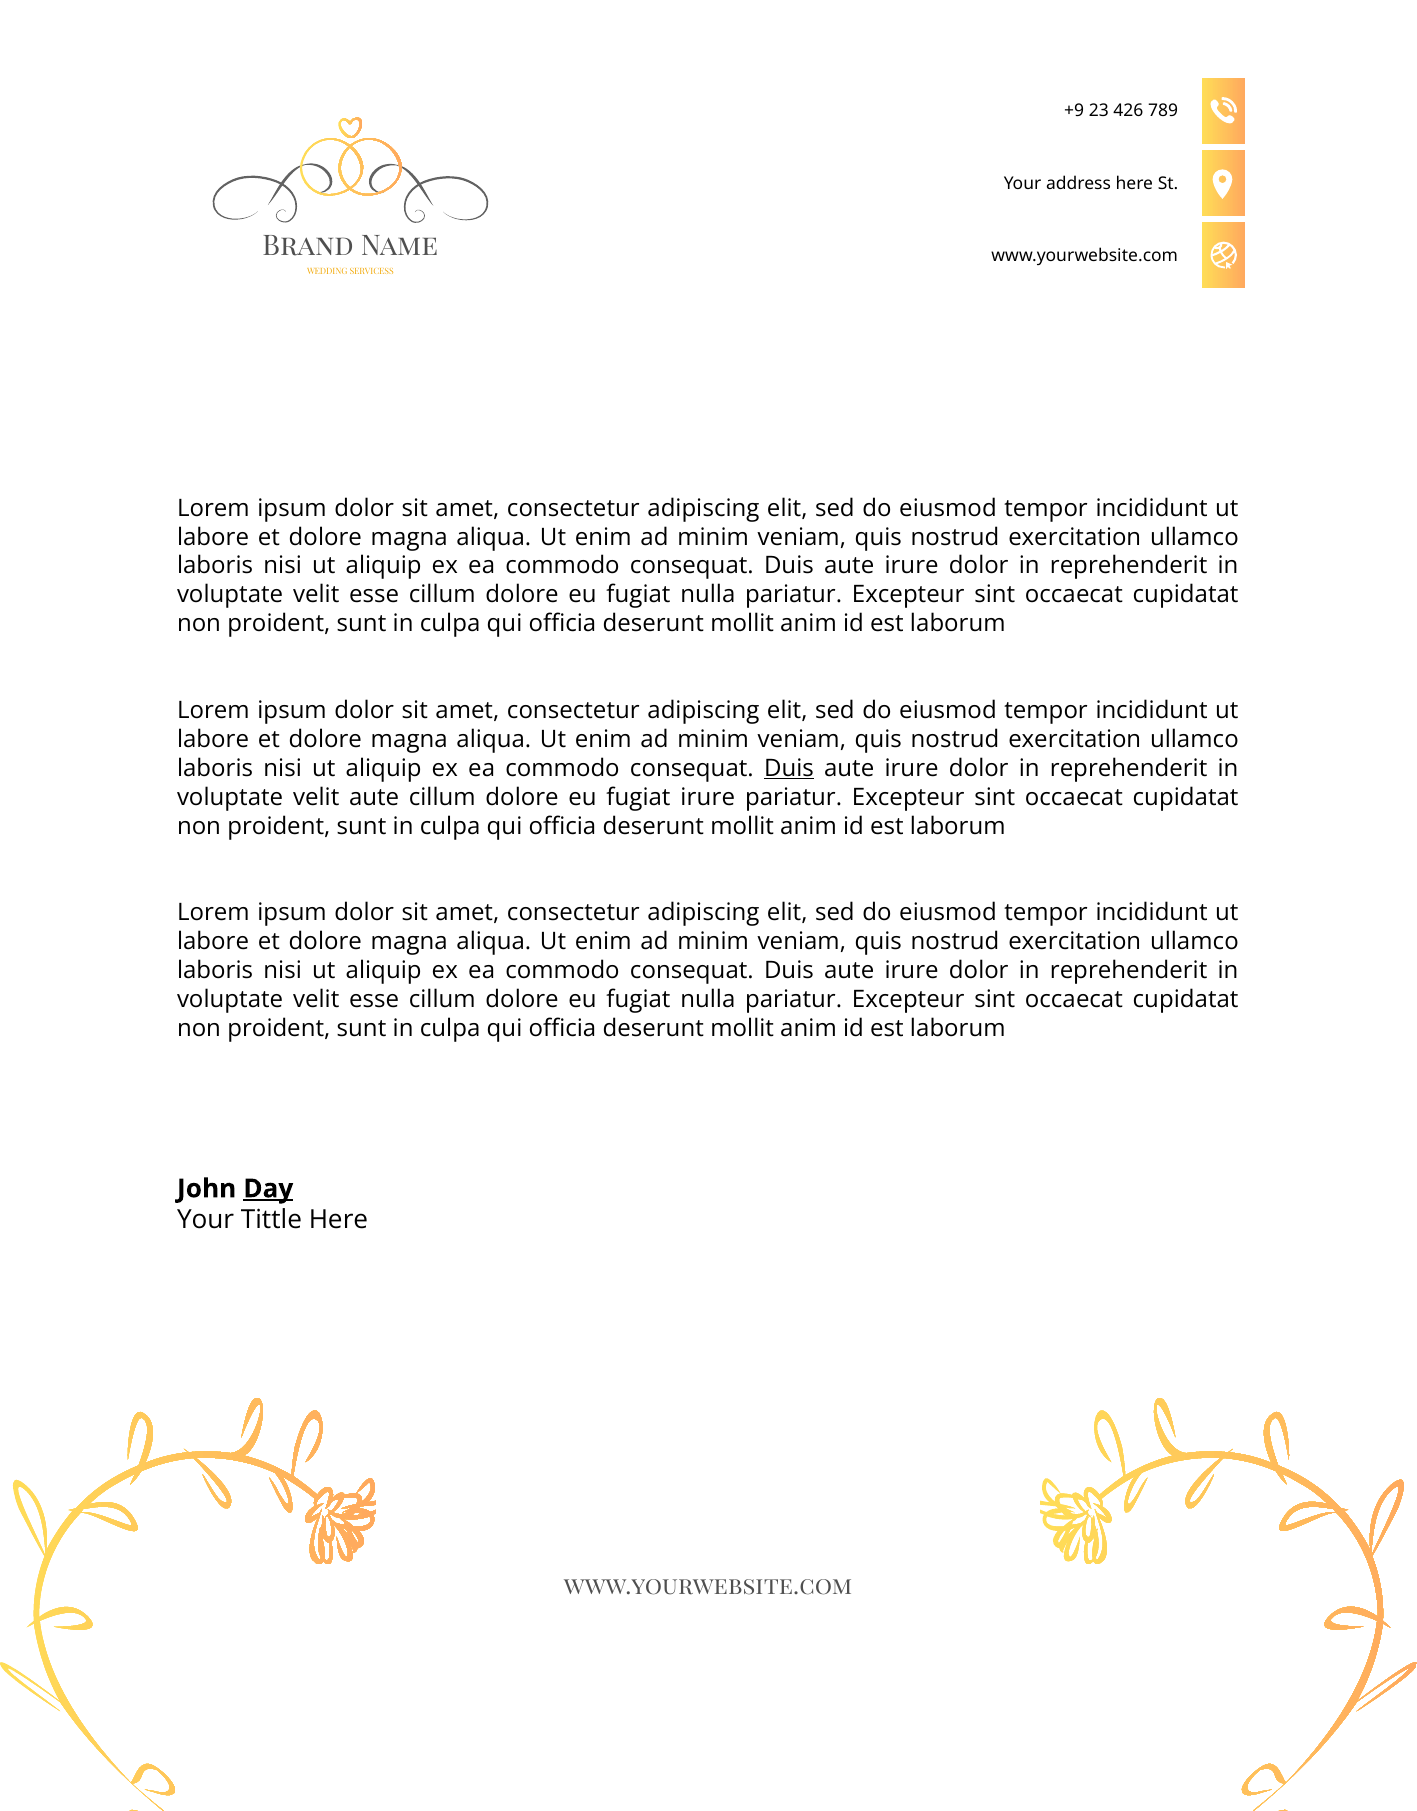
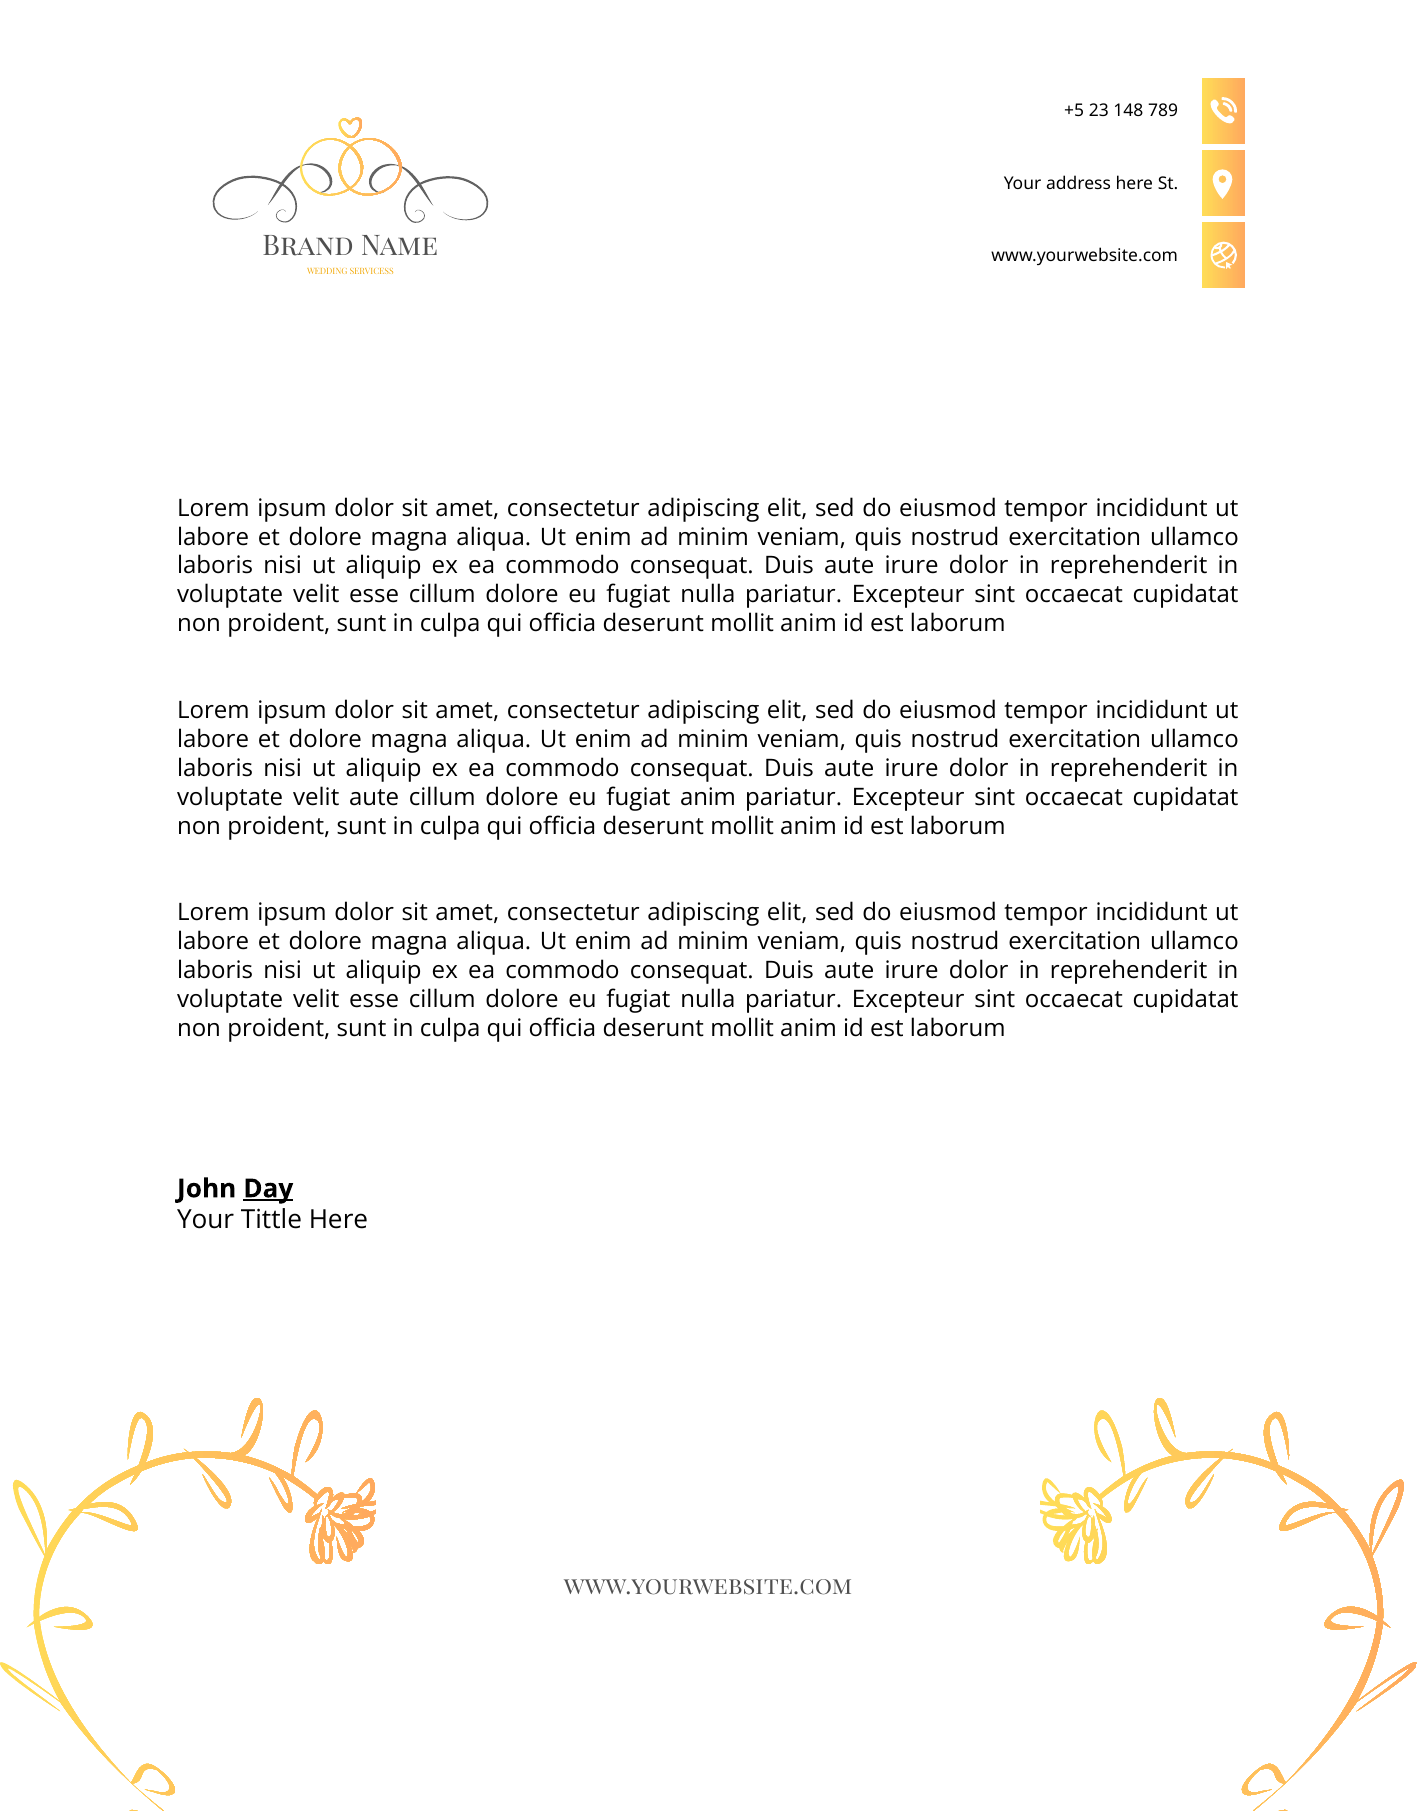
+9: +9 -> +5
426: 426 -> 148
Duis at (789, 768) underline: present -> none
fugiat irure: irure -> anim
